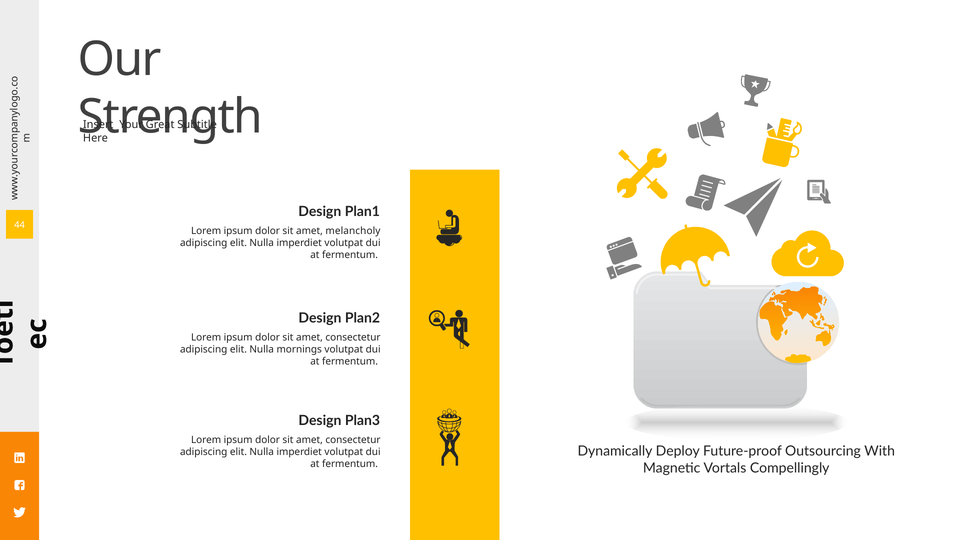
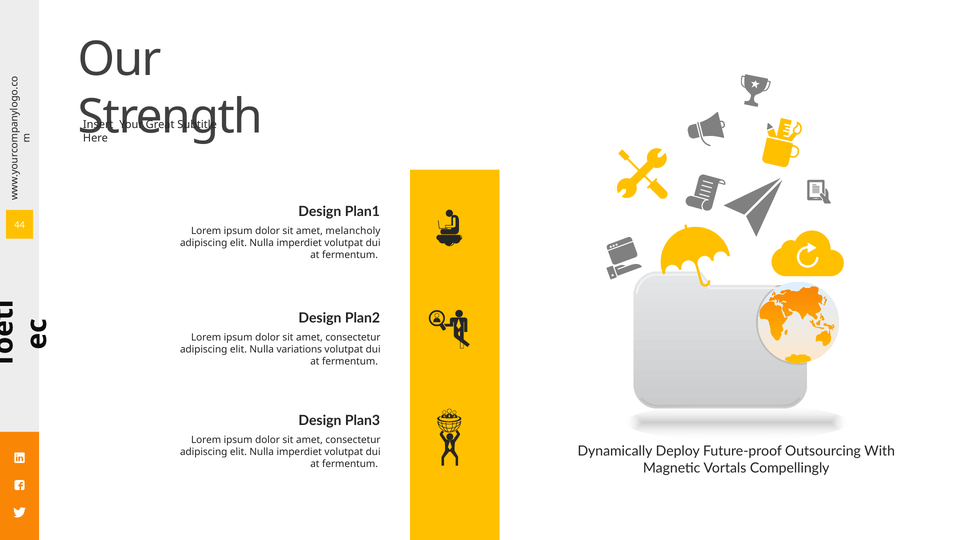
mornings: mornings -> variations
